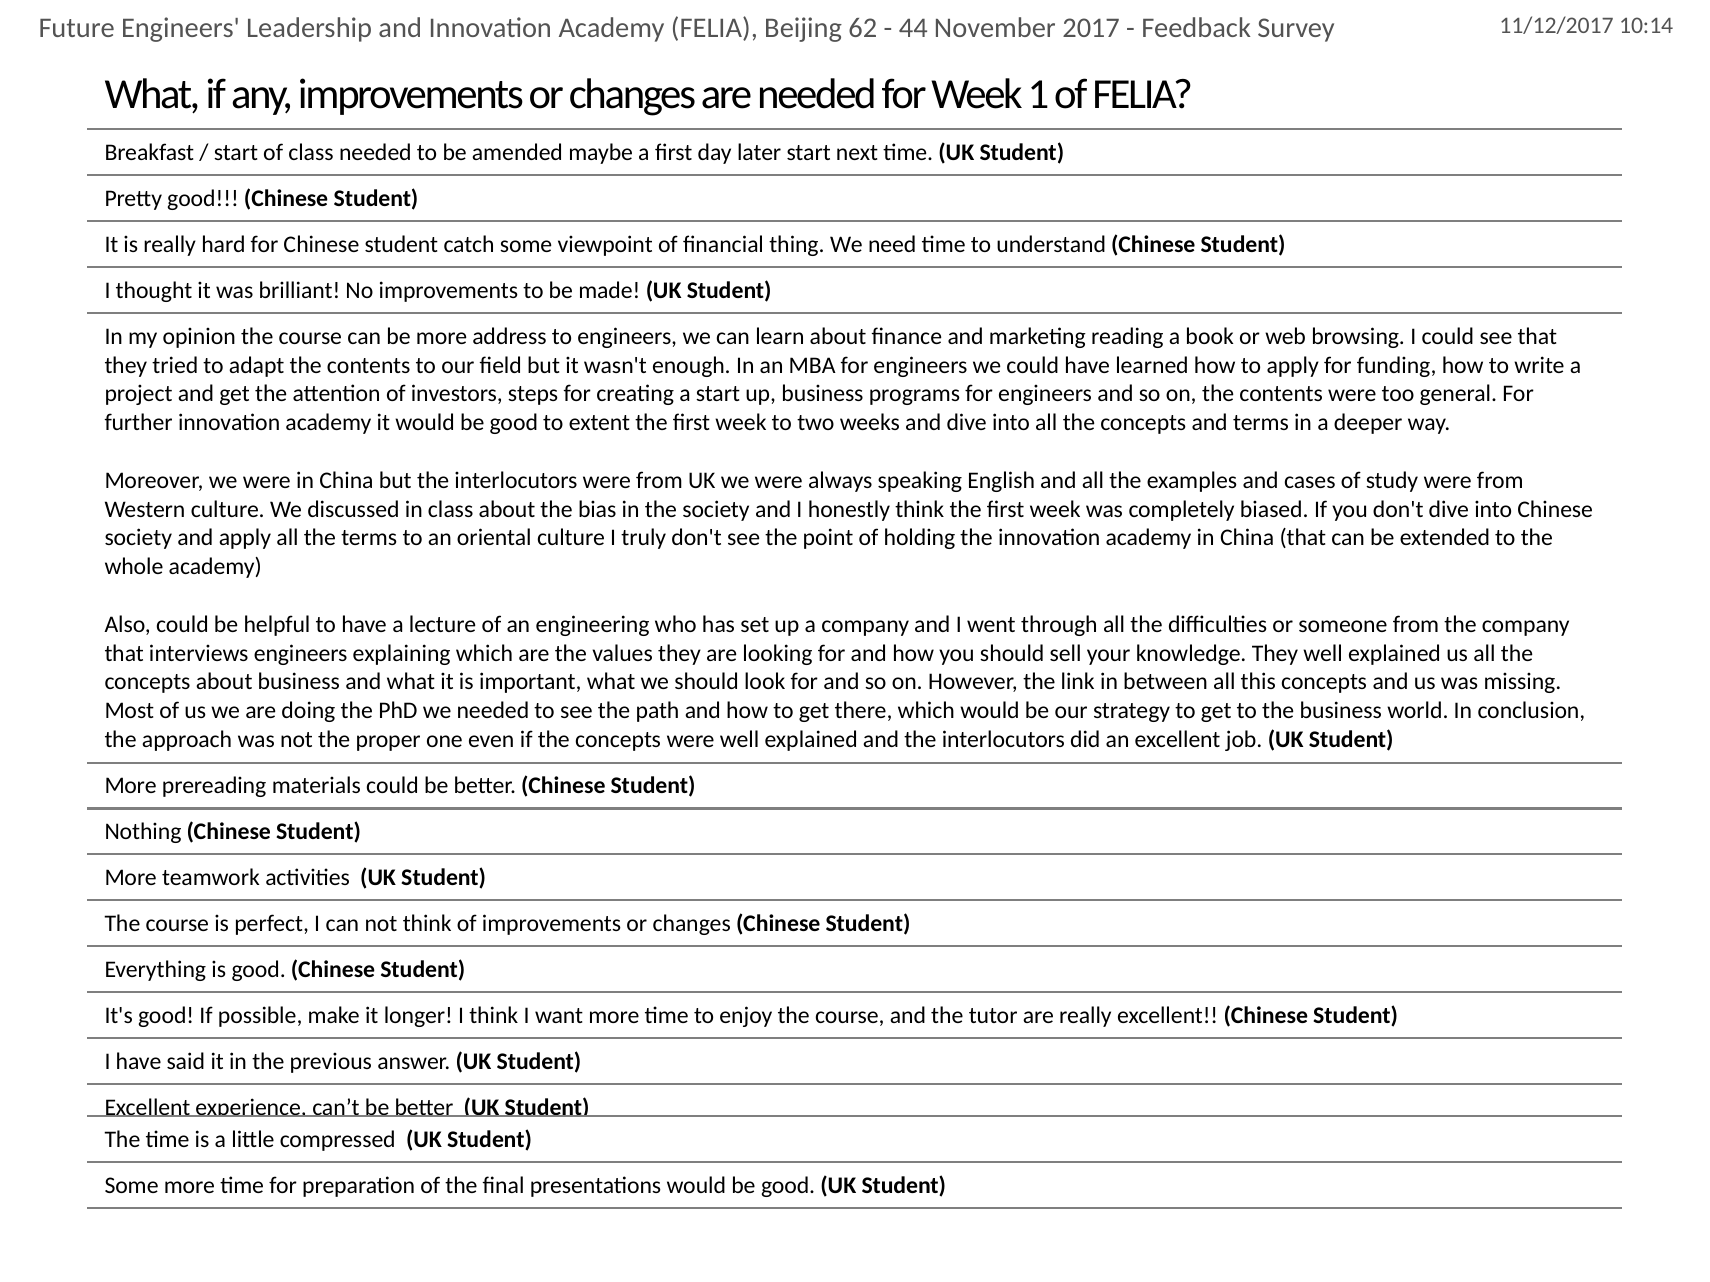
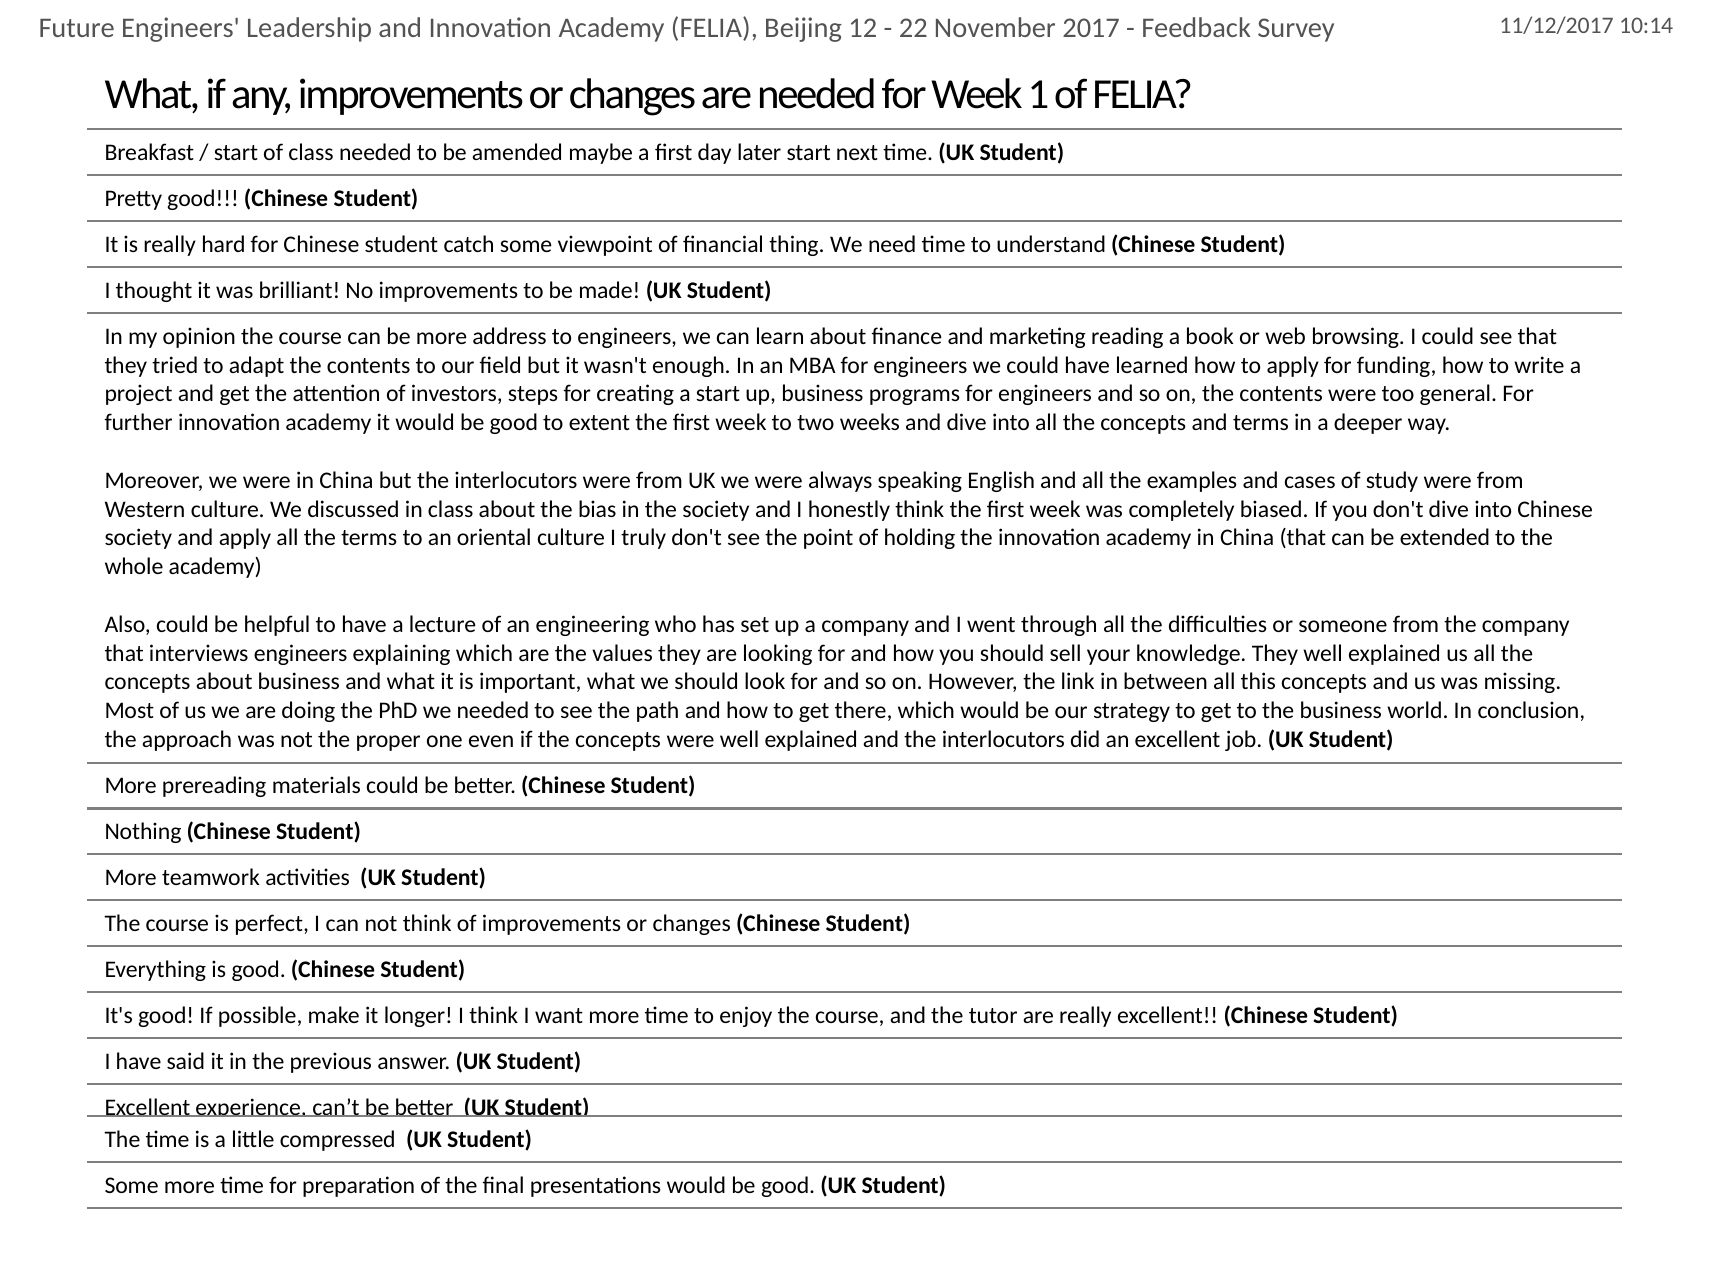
62: 62 -> 12
44: 44 -> 22
